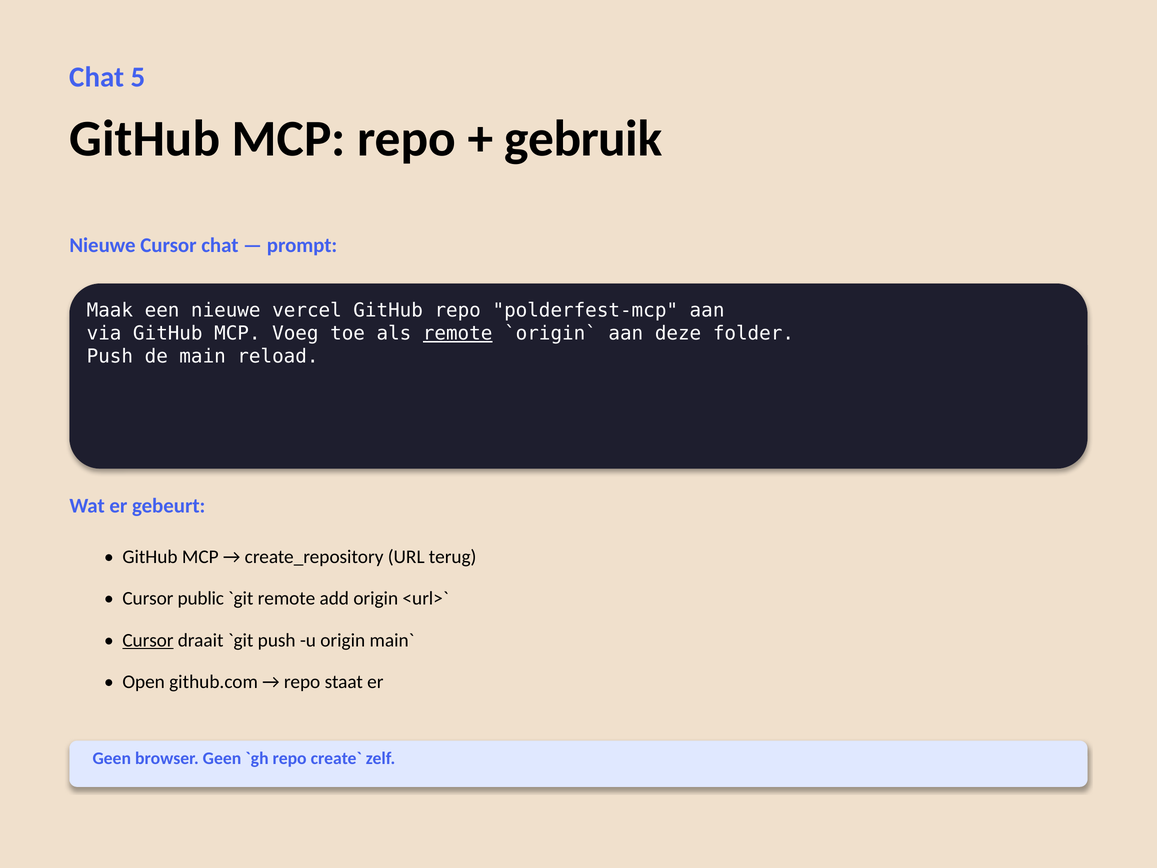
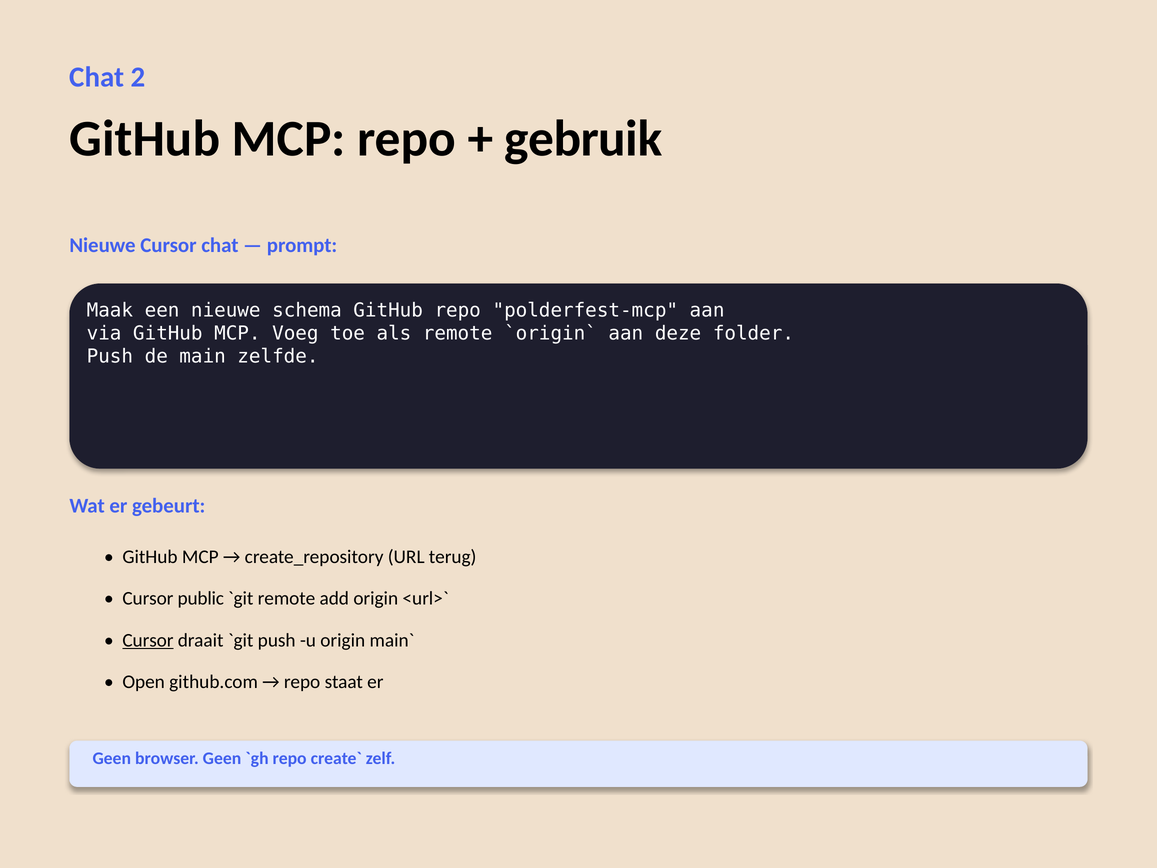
5: 5 -> 2
vercel: vercel -> schema
remote at (458, 333) underline: present -> none
reload: reload -> zelfde
